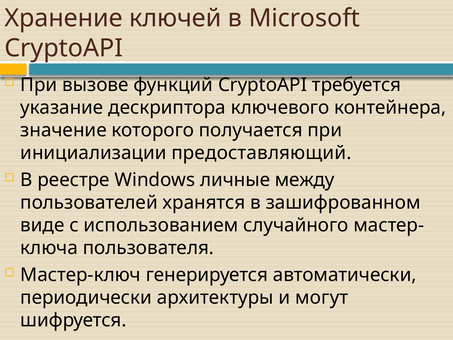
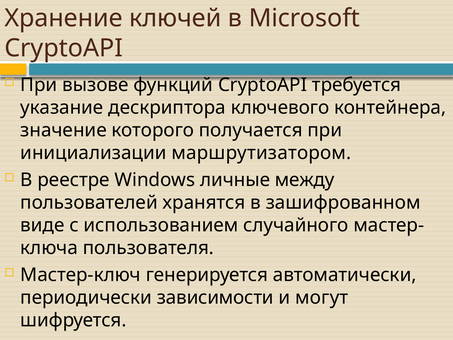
предоставляющий: предоставляющий -> маршрутизатором
архитектуры: архитектуры -> зависимости
